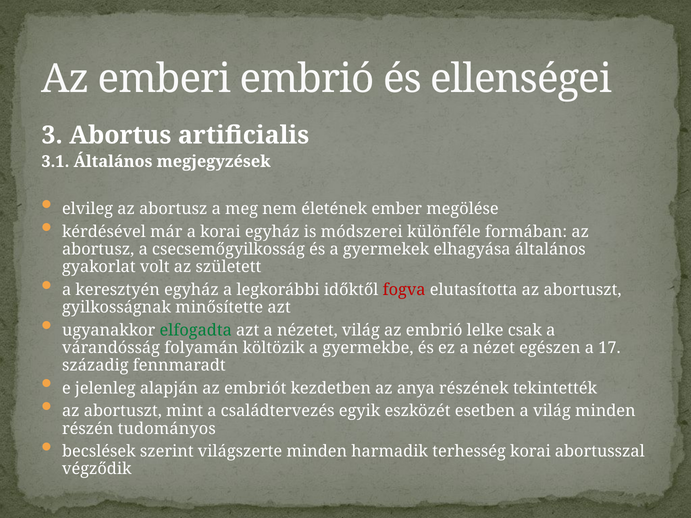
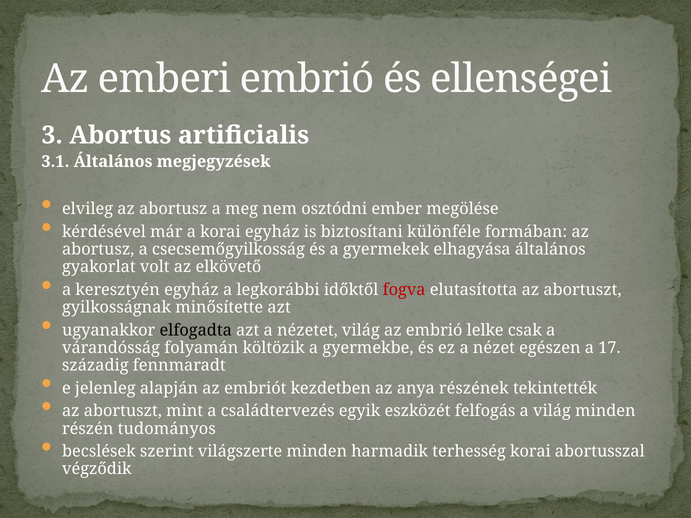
életének: életének -> osztódni
módszerei: módszerei -> biztosítani
született: született -> elkövető
elfogadta colour: green -> black
esetben: esetben -> felfogás
